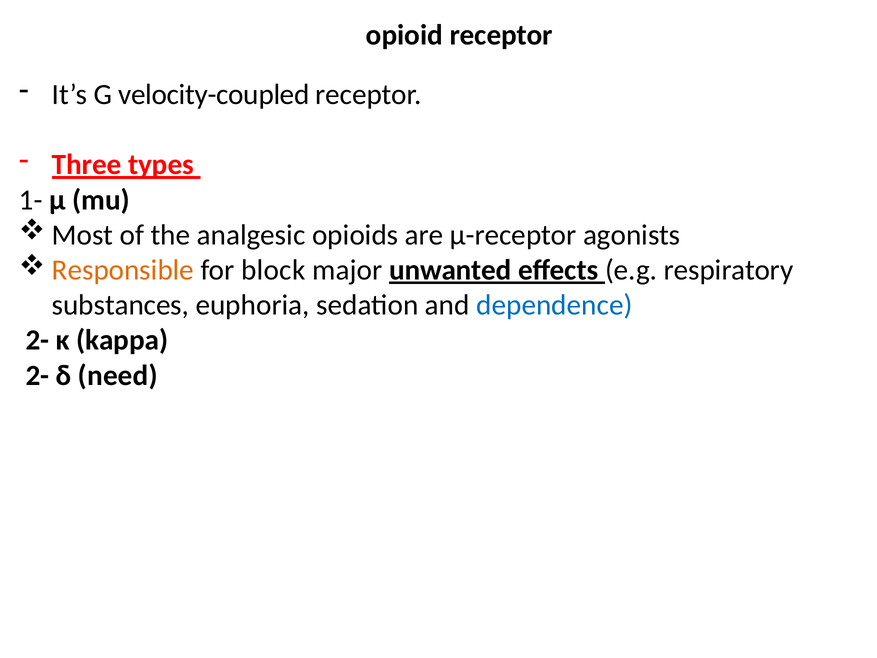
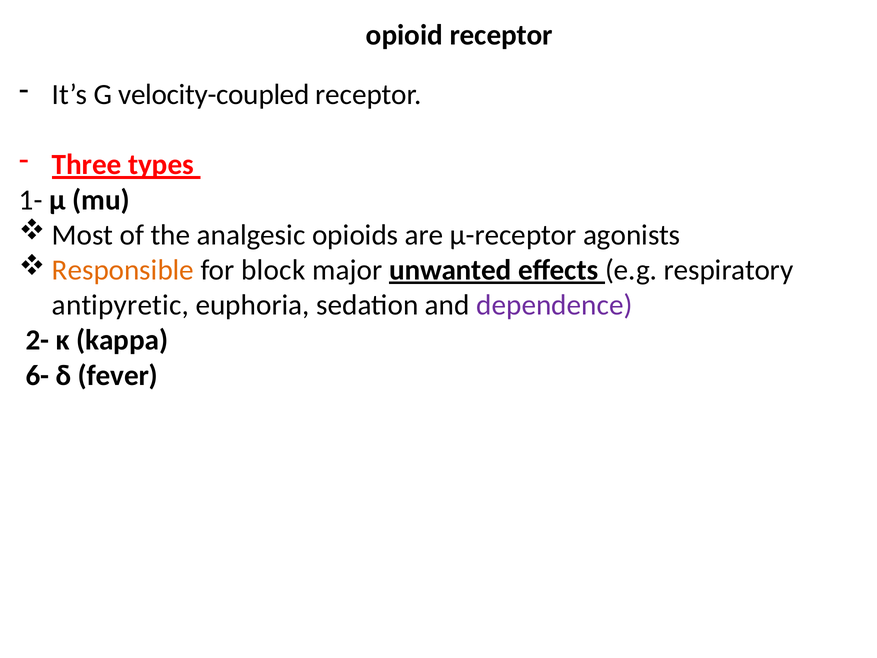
substances: substances -> antipyretic
dependence colour: blue -> purple
2- at (37, 375): 2- -> 6-
need: need -> fever
